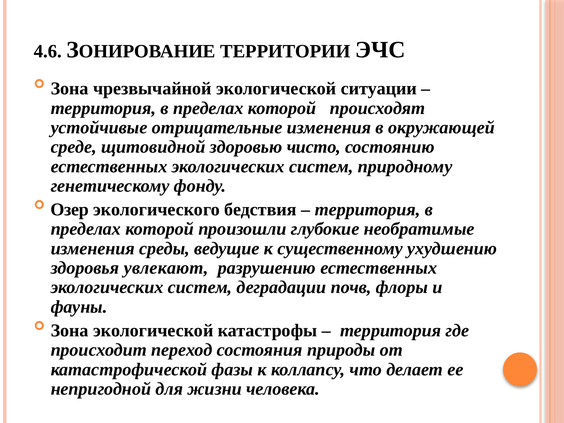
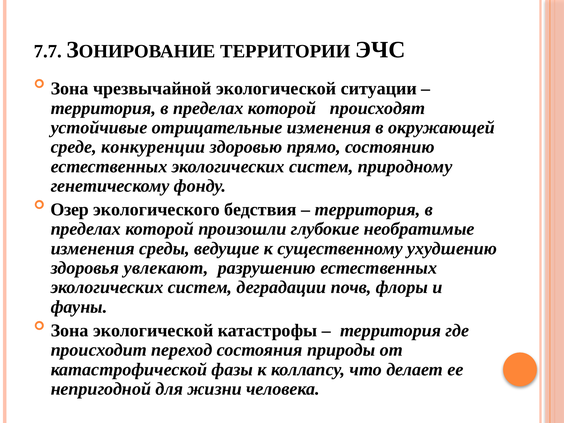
4.6: 4.6 -> 7.7
щитовидной: щитовидной -> конкуренции
чисто: чисто -> прямо
